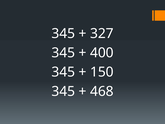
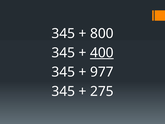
327: 327 -> 800
400 underline: none -> present
150: 150 -> 977
468: 468 -> 275
